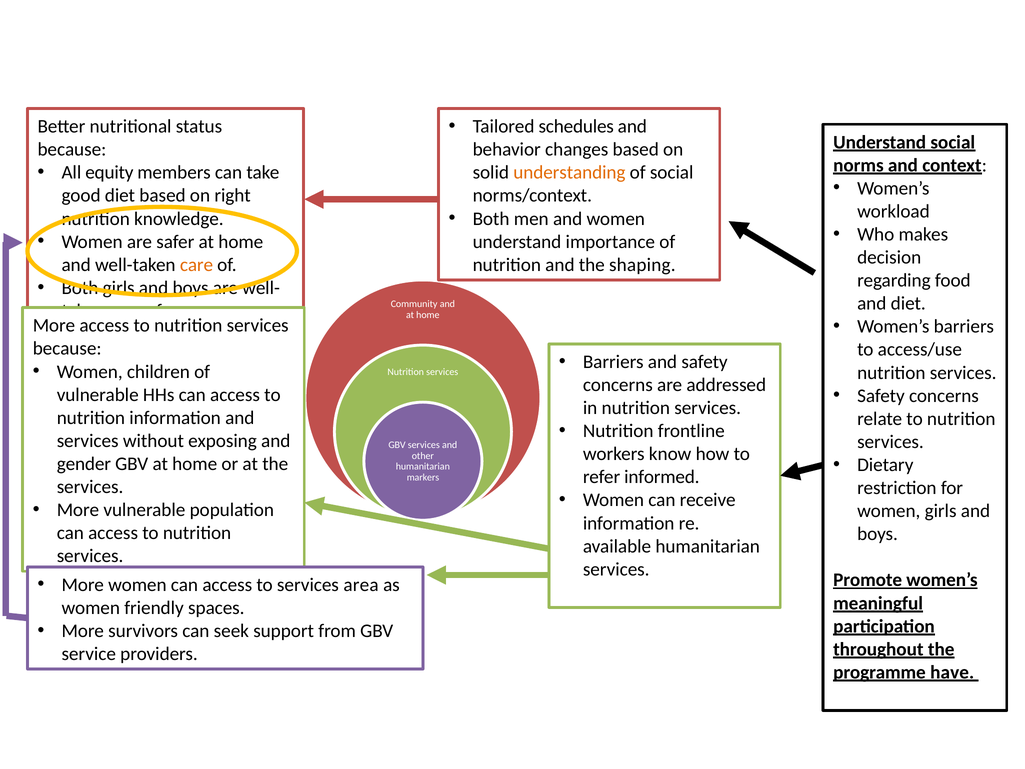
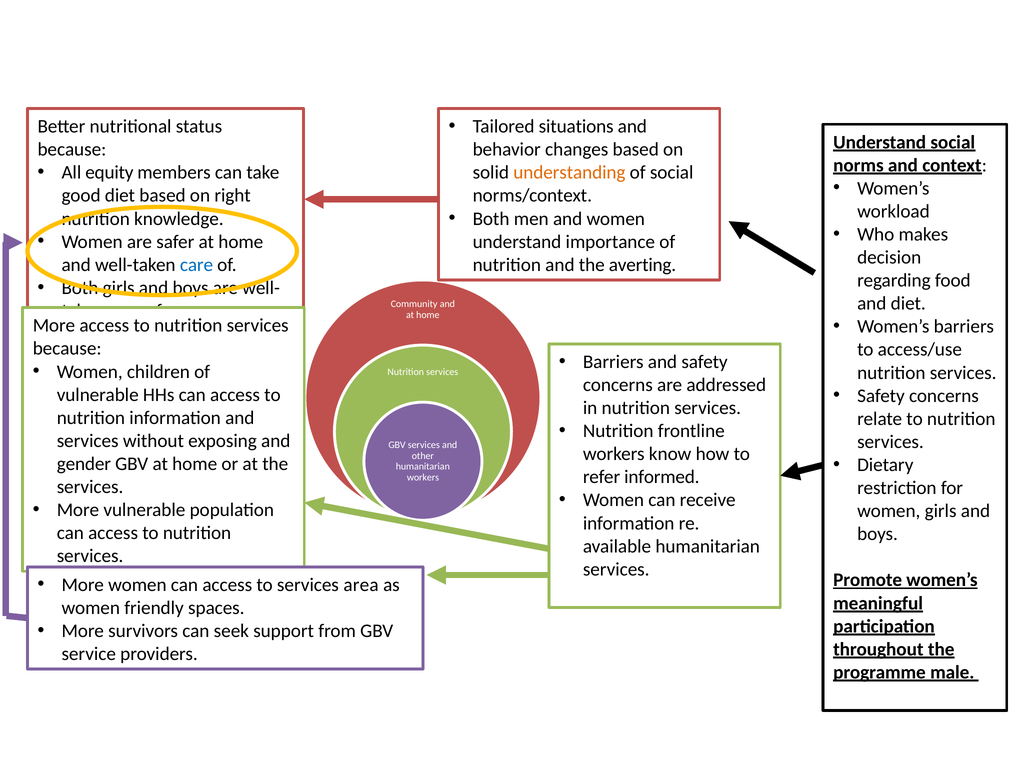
schedules: schedules -> situations
care at (197, 265) colour: orange -> blue
shaping: shaping -> averting
markers at (423, 477): markers -> workers
have: have -> male
